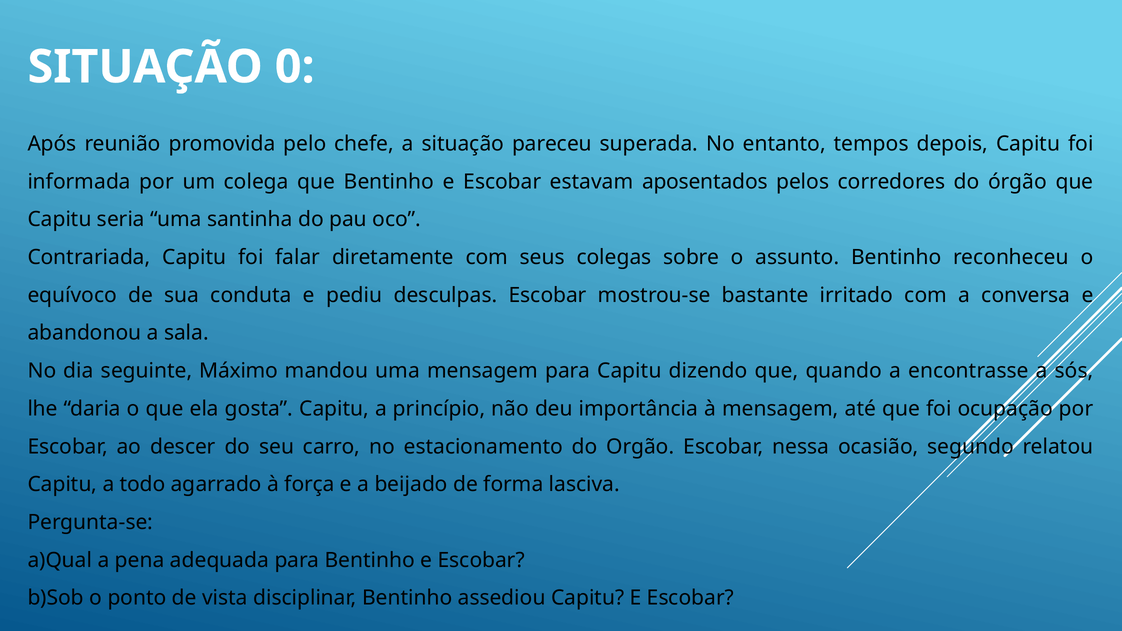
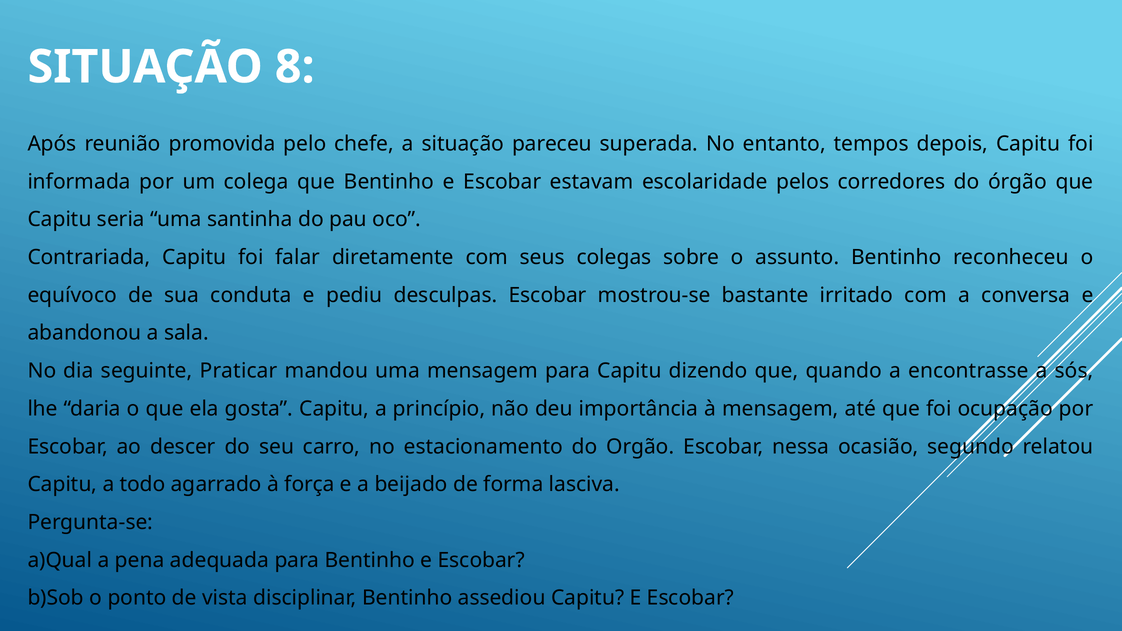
0: 0 -> 8
aposentados: aposentados -> escolaridade
Máximo: Máximo -> Praticar
